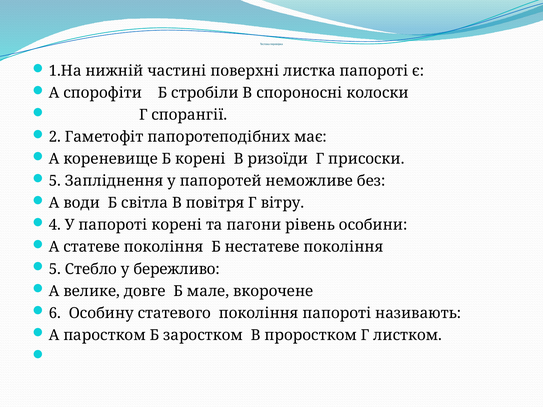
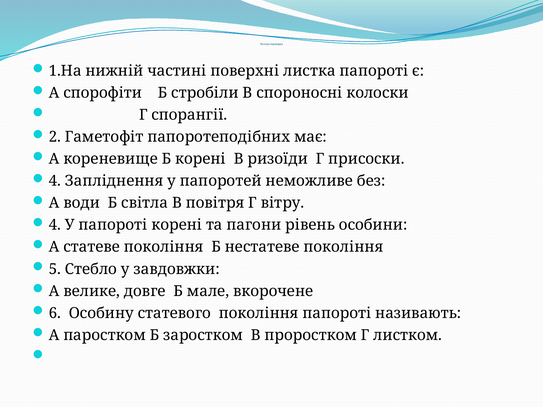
5 at (55, 181): 5 -> 4
бережливо: бережливо -> завдовжки
